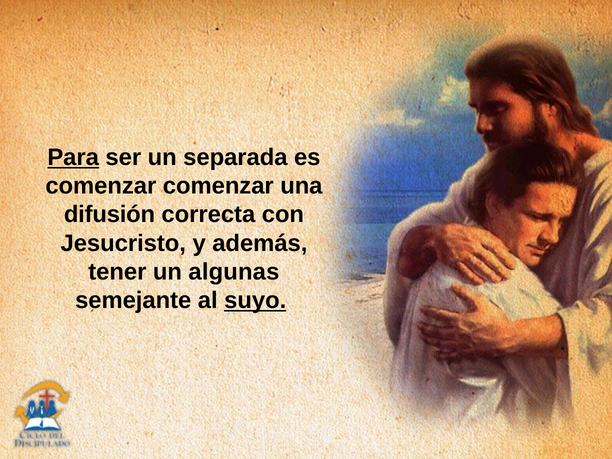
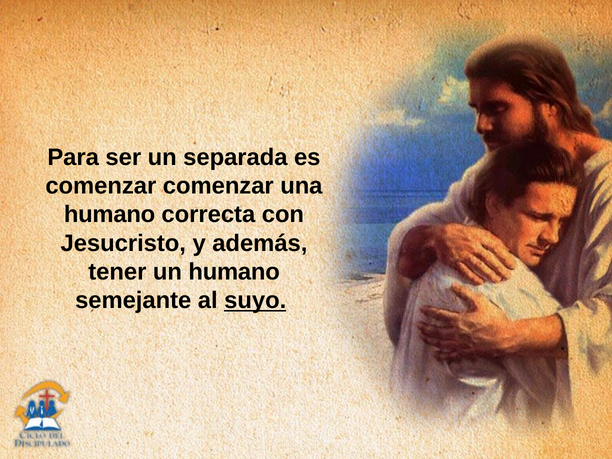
Para underline: present -> none
difusión at (110, 215): difusión -> humano
un algunas: algunas -> humano
